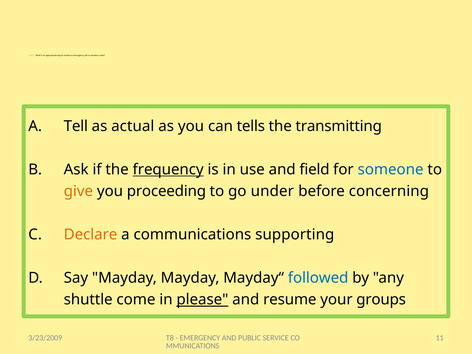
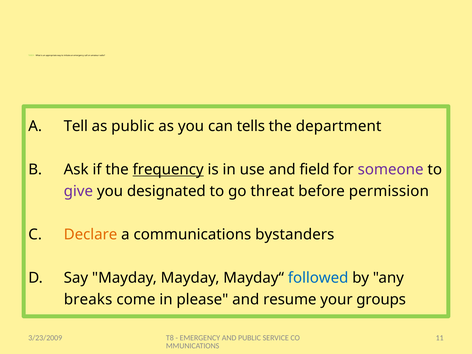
as actual: actual -> public
transmitting: transmitting -> department
someone colour: blue -> purple
give colour: orange -> purple
proceeding: proceeding -> designated
under: under -> threat
concerning: concerning -> permission
supporting: supporting -> bystanders
shuttle: shuttle -> breaks
please underline: present -> none
